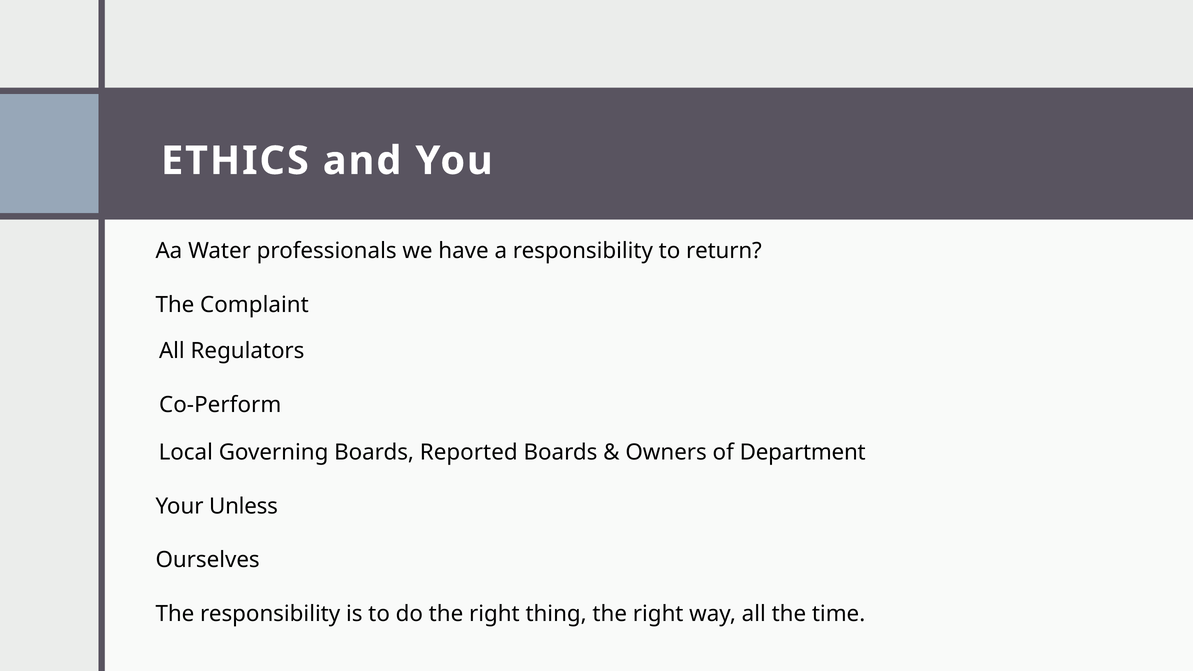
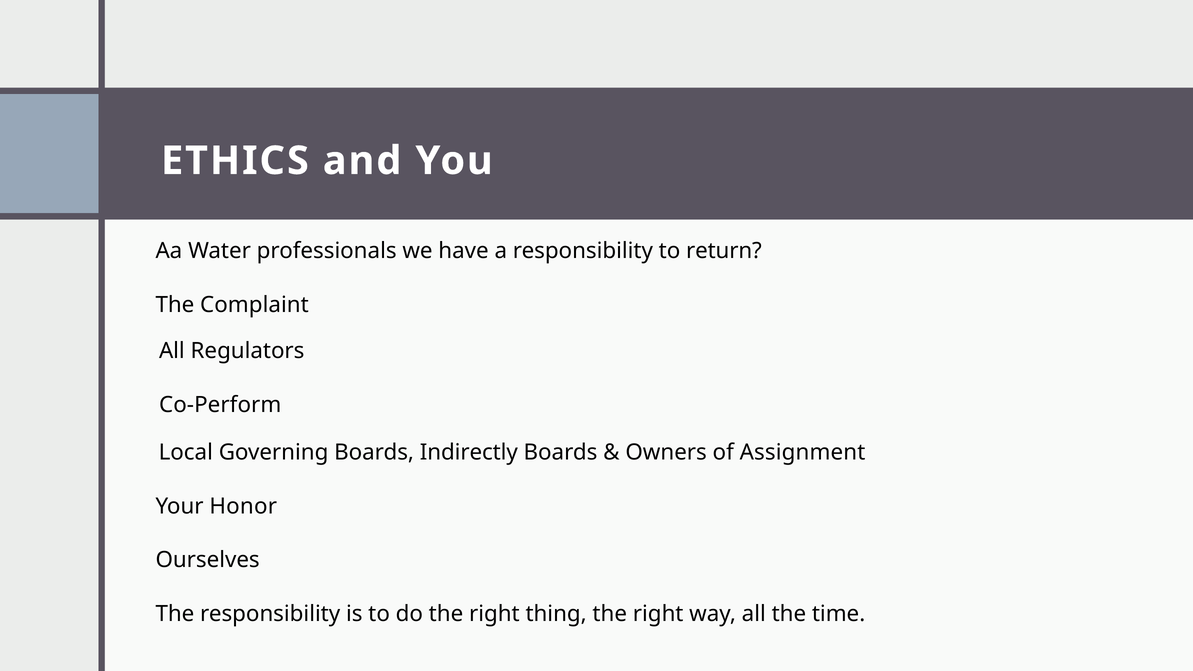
Reported: Reported -> Indirectly
Department: Department -> Assignment
Unless: Unless -> Honor
